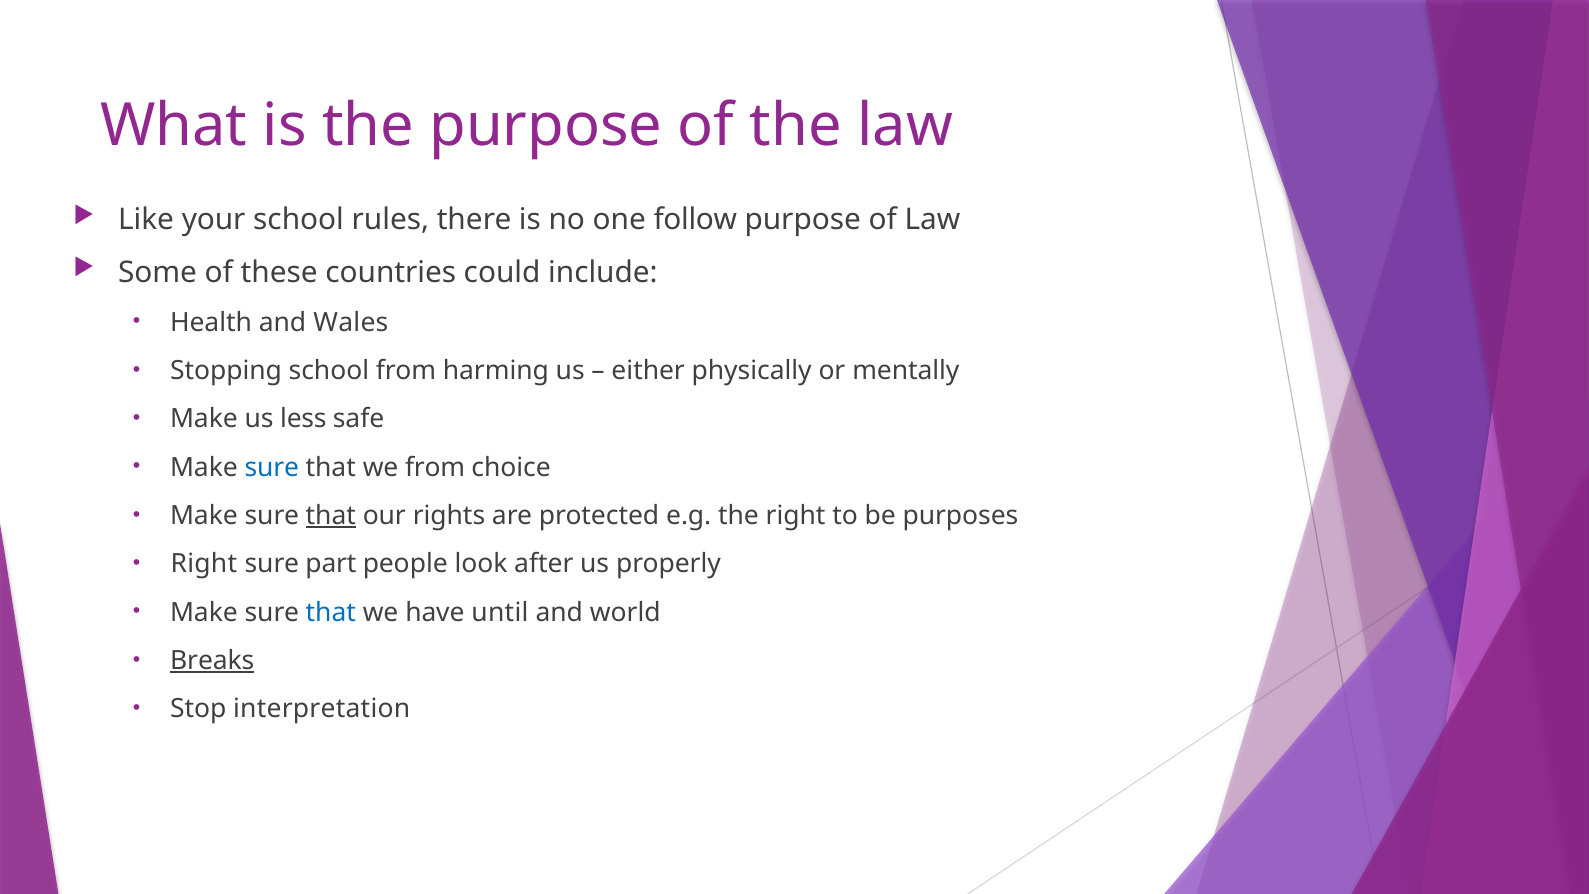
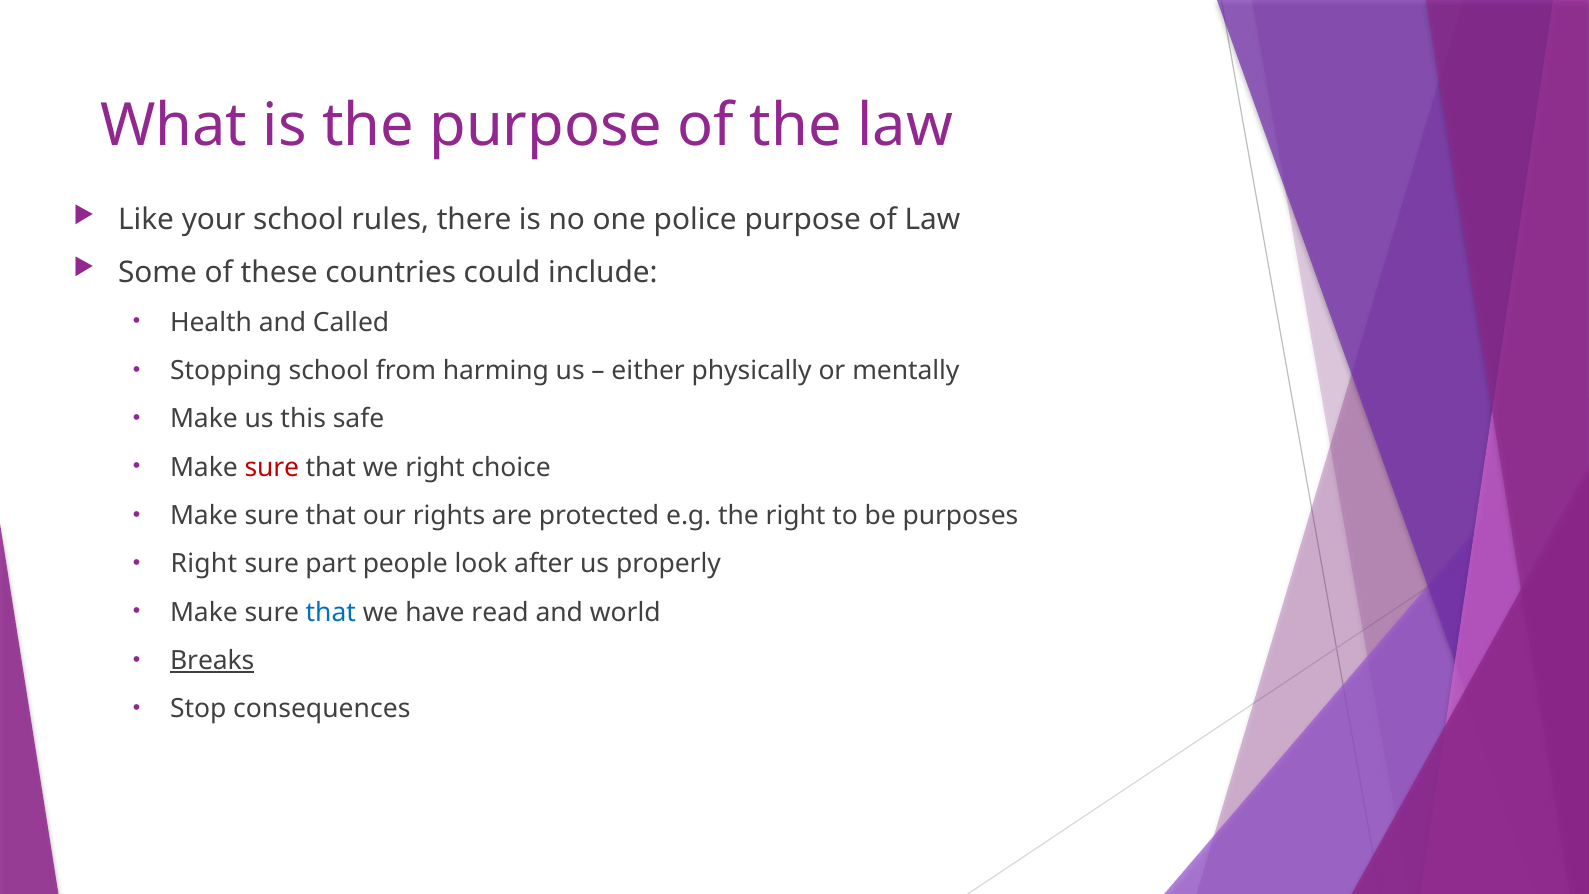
follow: follow -> police
Wales: Wales -> Called
less: less -> this
sure at (272, 467) colour: blue -> red
we from: from -> right
that at (331, 516) underline: present -> none
until: until -> read
interpretation: interpretation -> consequences
